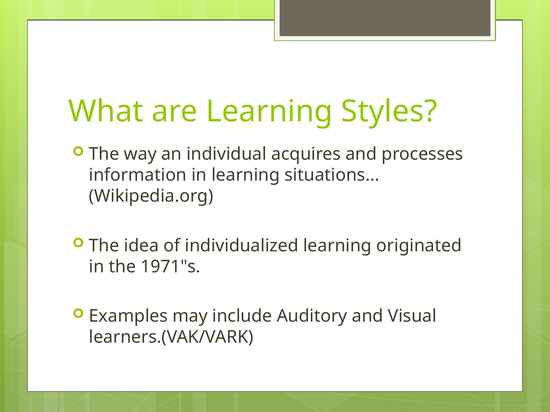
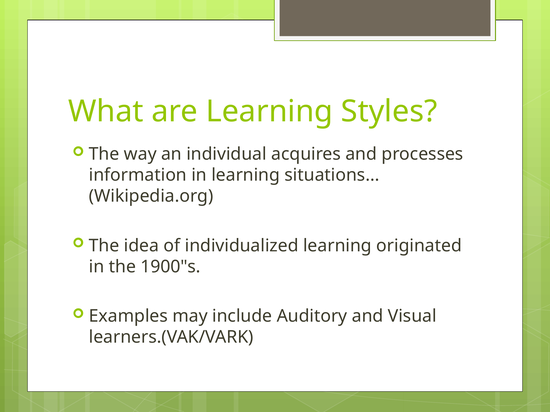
1971"s: 1971"s -> 1900"s
